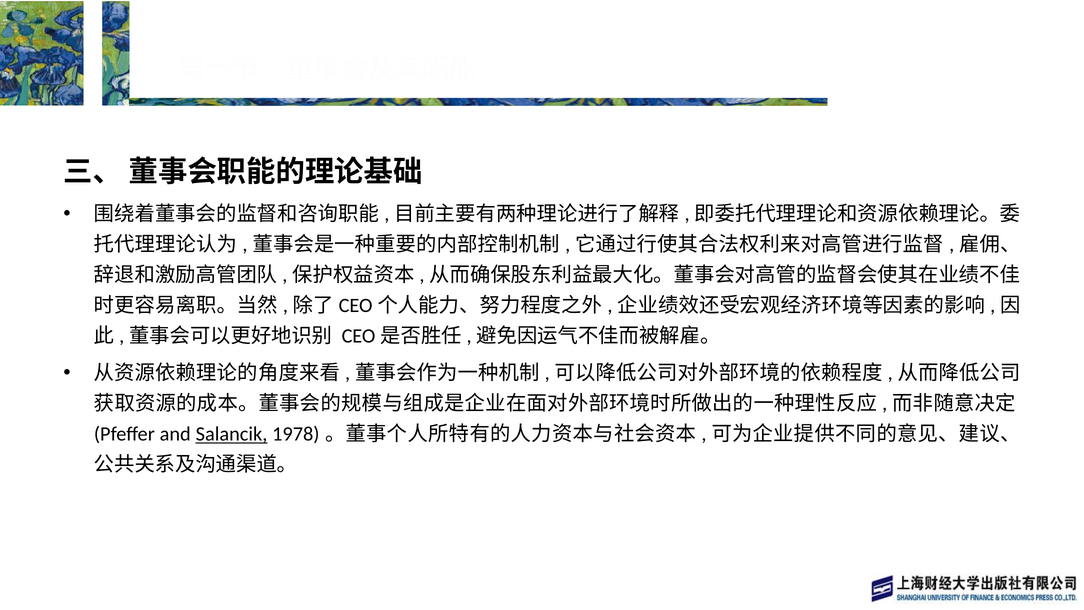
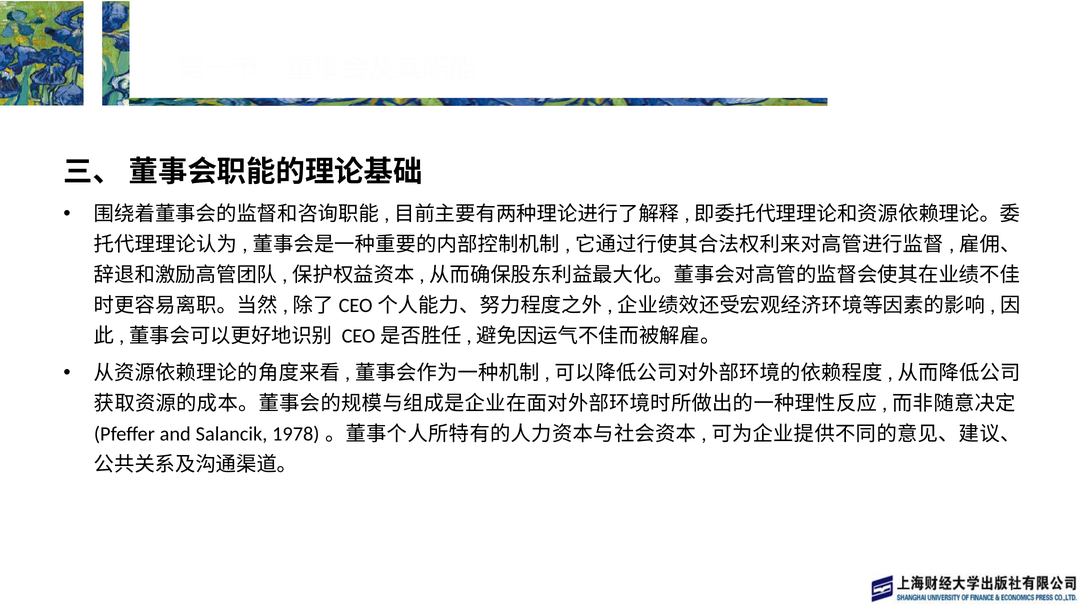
Salancik underline: present -> none
